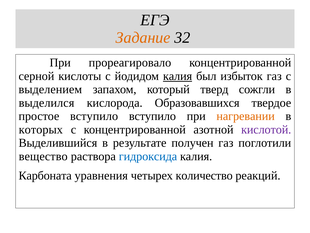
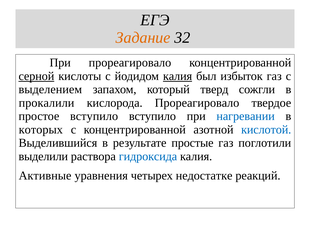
серной underline: none -> present
выделился: выделился -> прокалили
кислорода Образовавшихся: Образовавшихся -> Прореагировало
нагревании colour: orange -> blue
кислотой colour: purple -> blue
получен: получен -> простые
вещество: вещество -> выделили
Карбоната: Карбоната -> Активные
количество: количество -> недостатке
